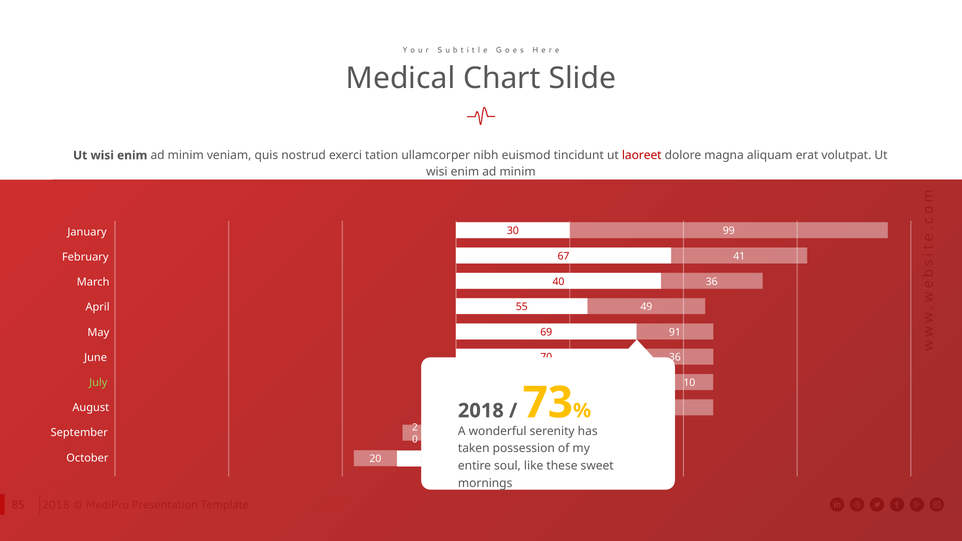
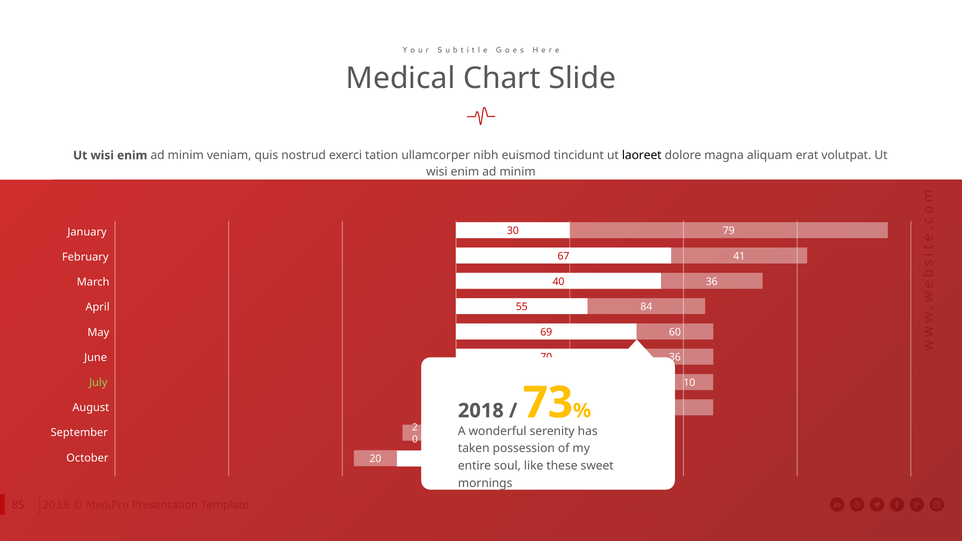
laoreet colour: red -> black
99: 99 -> 79
49: 49 -> 84
91: 91 -> 60
